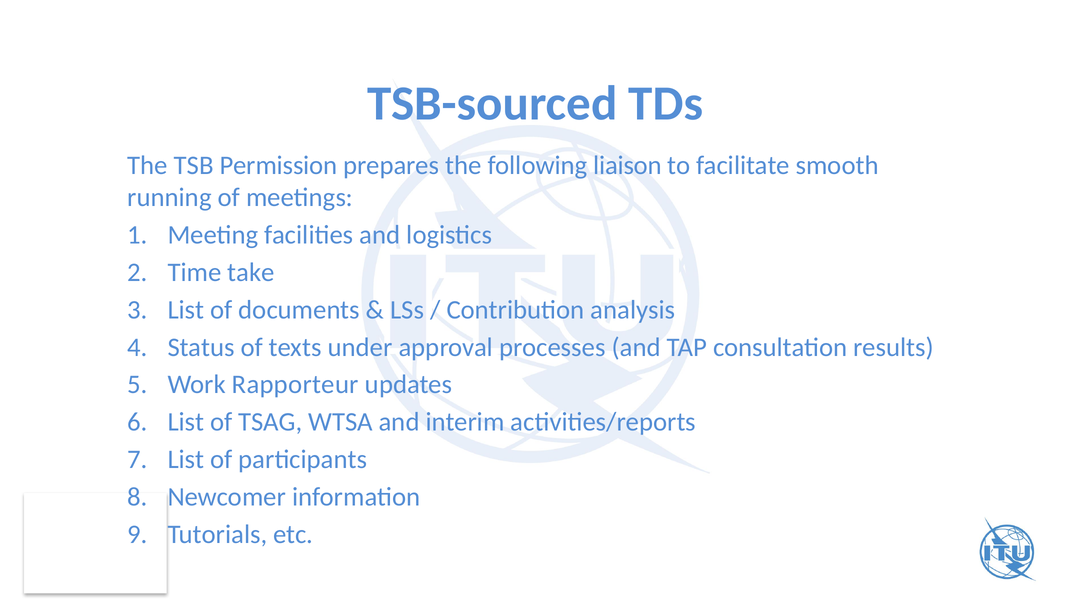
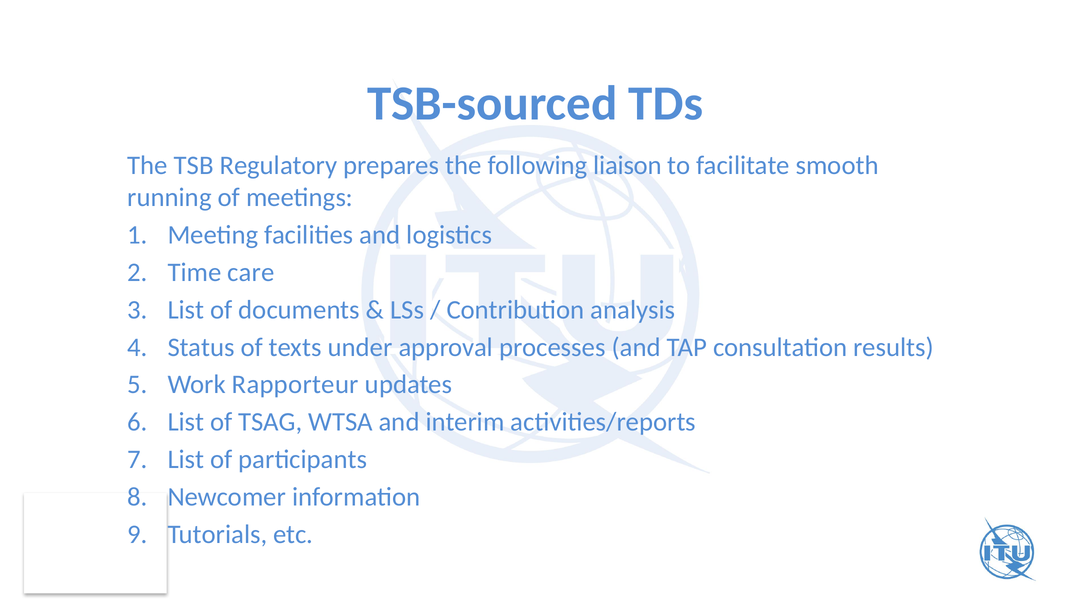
Permission: Permission -> Regulatory
take: take -> care
